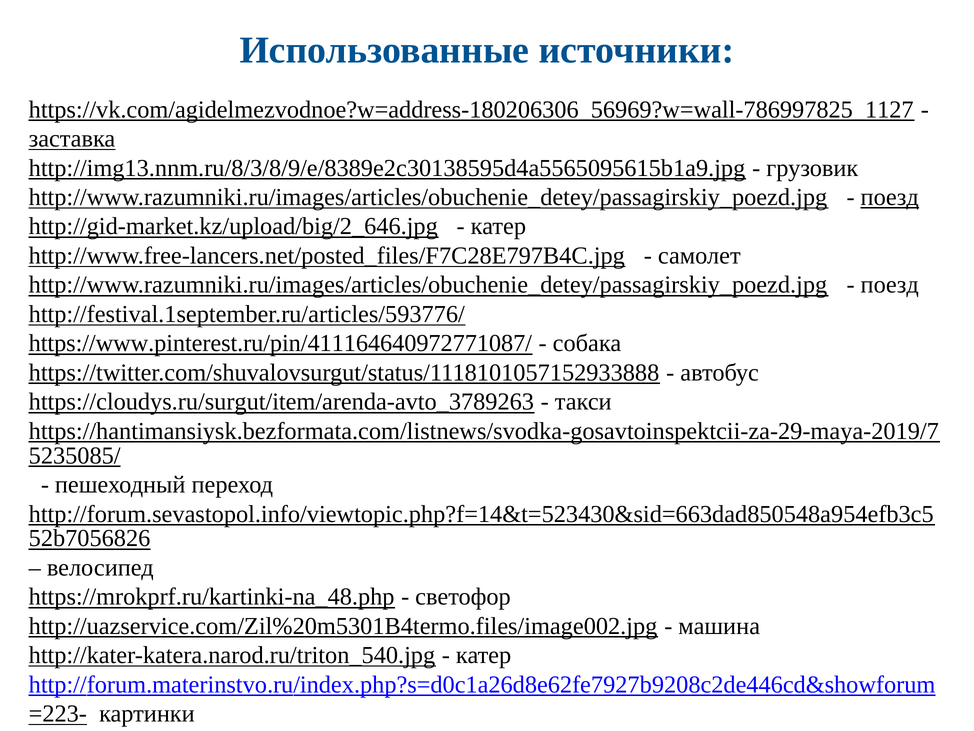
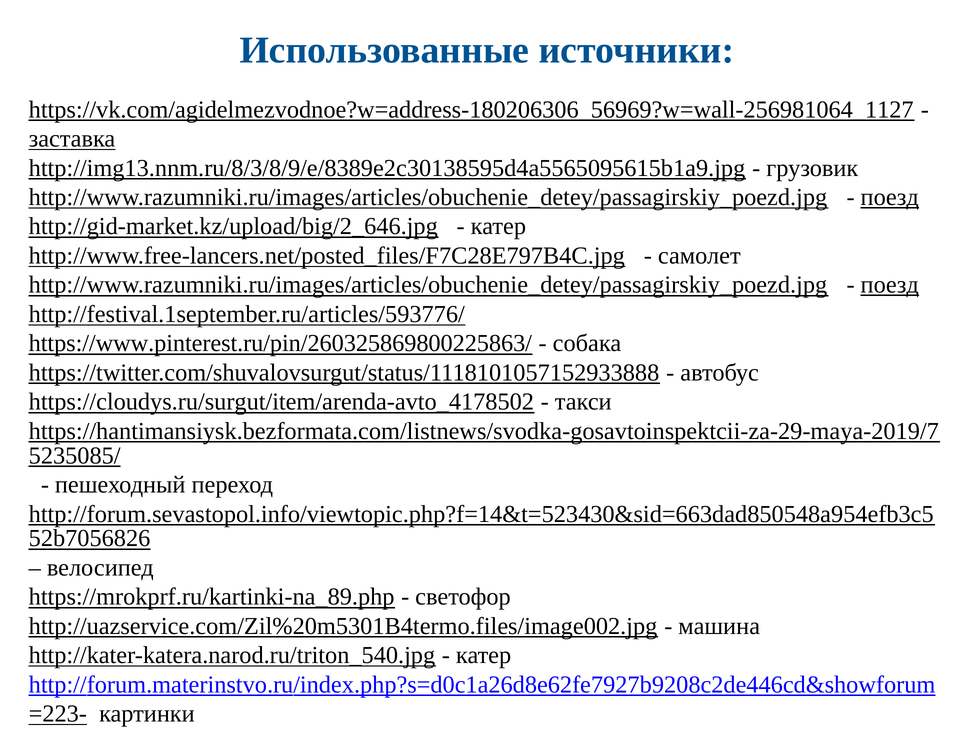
https://vk.com/agidelmezvodnoe?w=address-180206306_56969?w=wall-786997825_1127: https://vk.com/agidelmezvodnoe?w=address-180206306_56969?w=wall-786997825_1127 -> https://vk.com/agidelmezvodnoe?w=address-180206306_56969?w=wall-256981064_1127
поезд at (890, 285) underline: none -> present
https://www.pinterest.ru/pin/411164640972771087/: https://www.pinterest.ru/pin/411164640972771087/ -> https://www.pinterest.ru/pin/260325869800225863/
https://cloudys.ru/surgut/item/arenda-avto_3789263: https://cloudys.ru/surgut/item/arenda-avto_3789263 -> https://cloudys.ru/surgut/item/arenda-avto_4178502
https://mrokprf.ru/kartinki-na_48.php: https://mrokprf.ru/kartinki-na_48.php -> https://mrokprf.ru/kartinki-na_89.php
